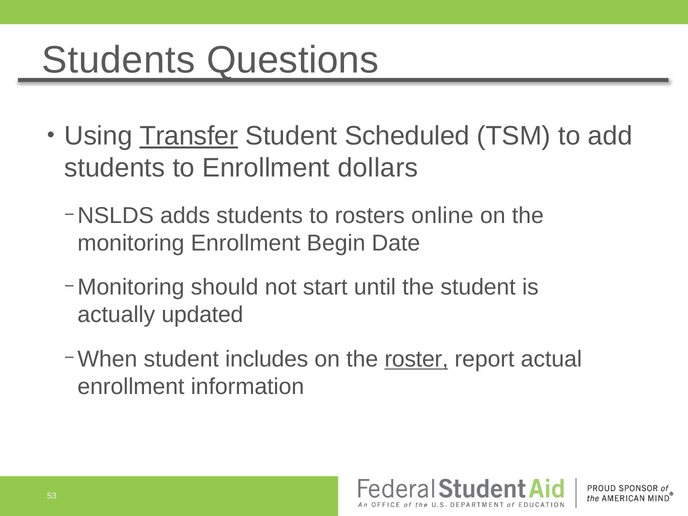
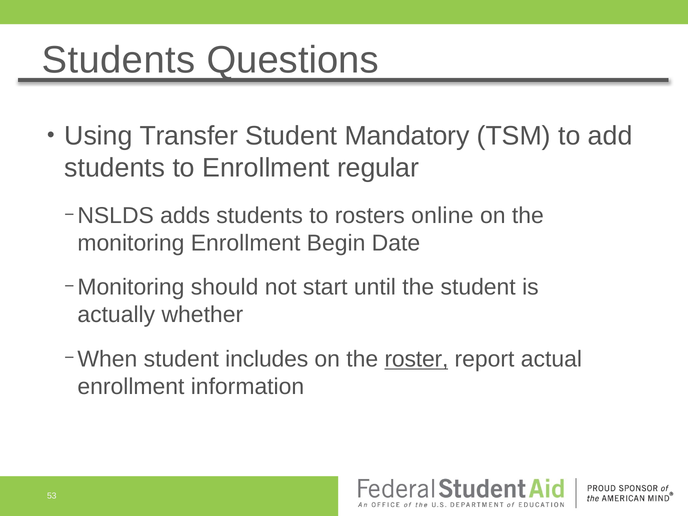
Transfer underline: present -> none
Scheduled: Scheduled -> Mandatory
dollars: dollars -> regular
updated: updated -> whether
